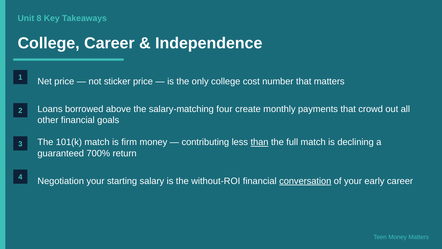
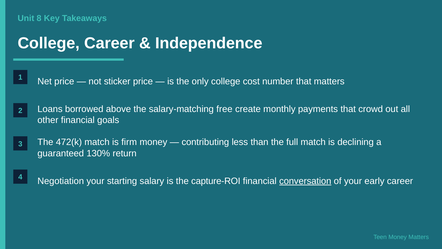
four: four -> free
101(k: 101(k -> 472(k
than underline: present -> none
700%: 700% -> 130%
without-ROI: without-ROI -> capture-ROI
